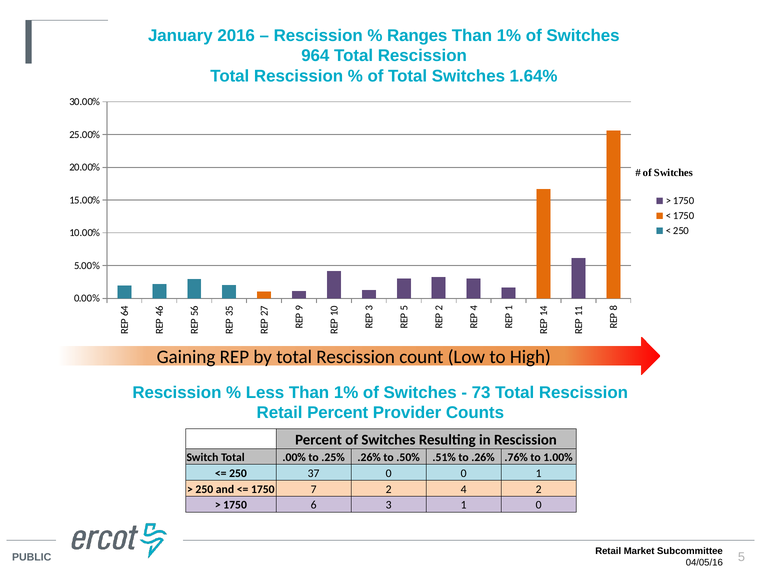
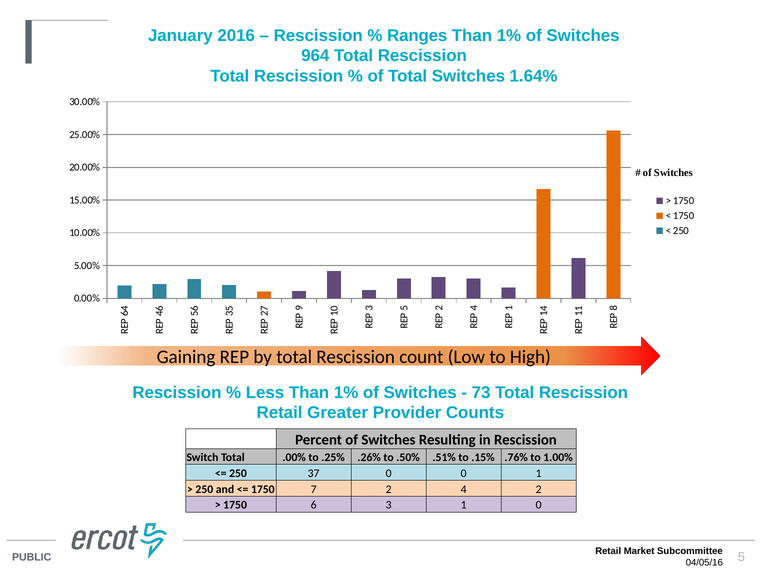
Retail Percent: Percent -> Greater
to .26%: .26% -> .15%
